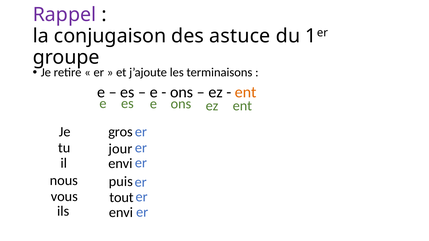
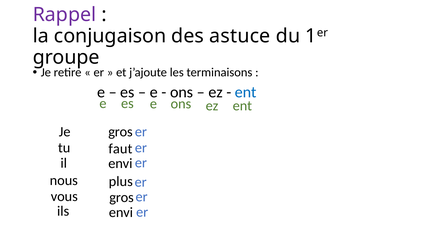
ent at (246, 92) colour: orange -> blue
jour: jour -> faut
puis: puis -> plus
vous tout: tout -> gros
